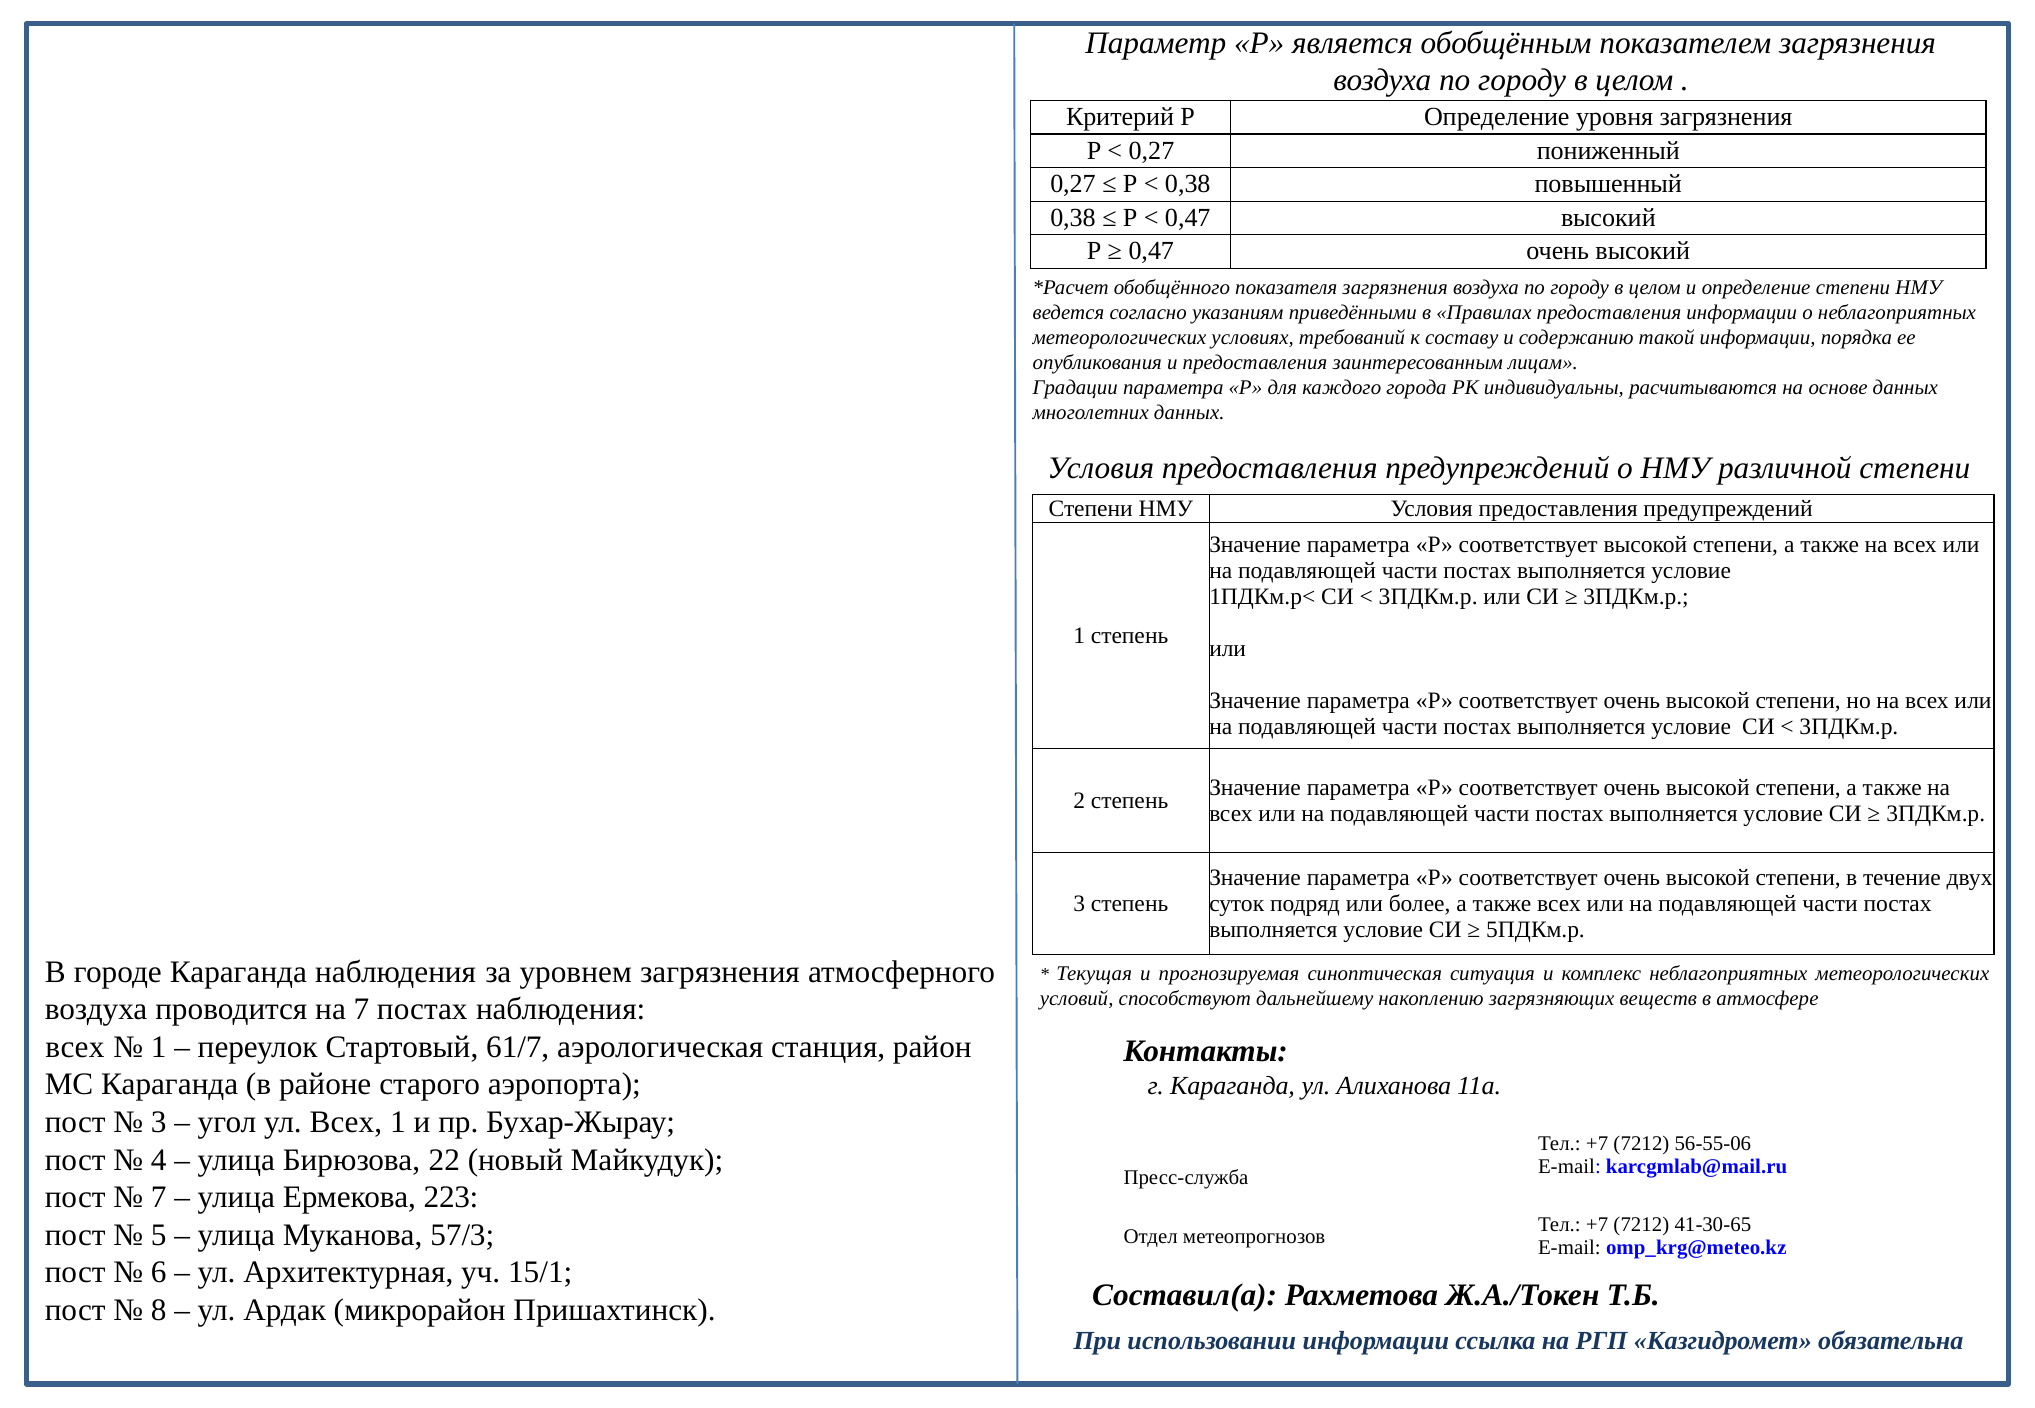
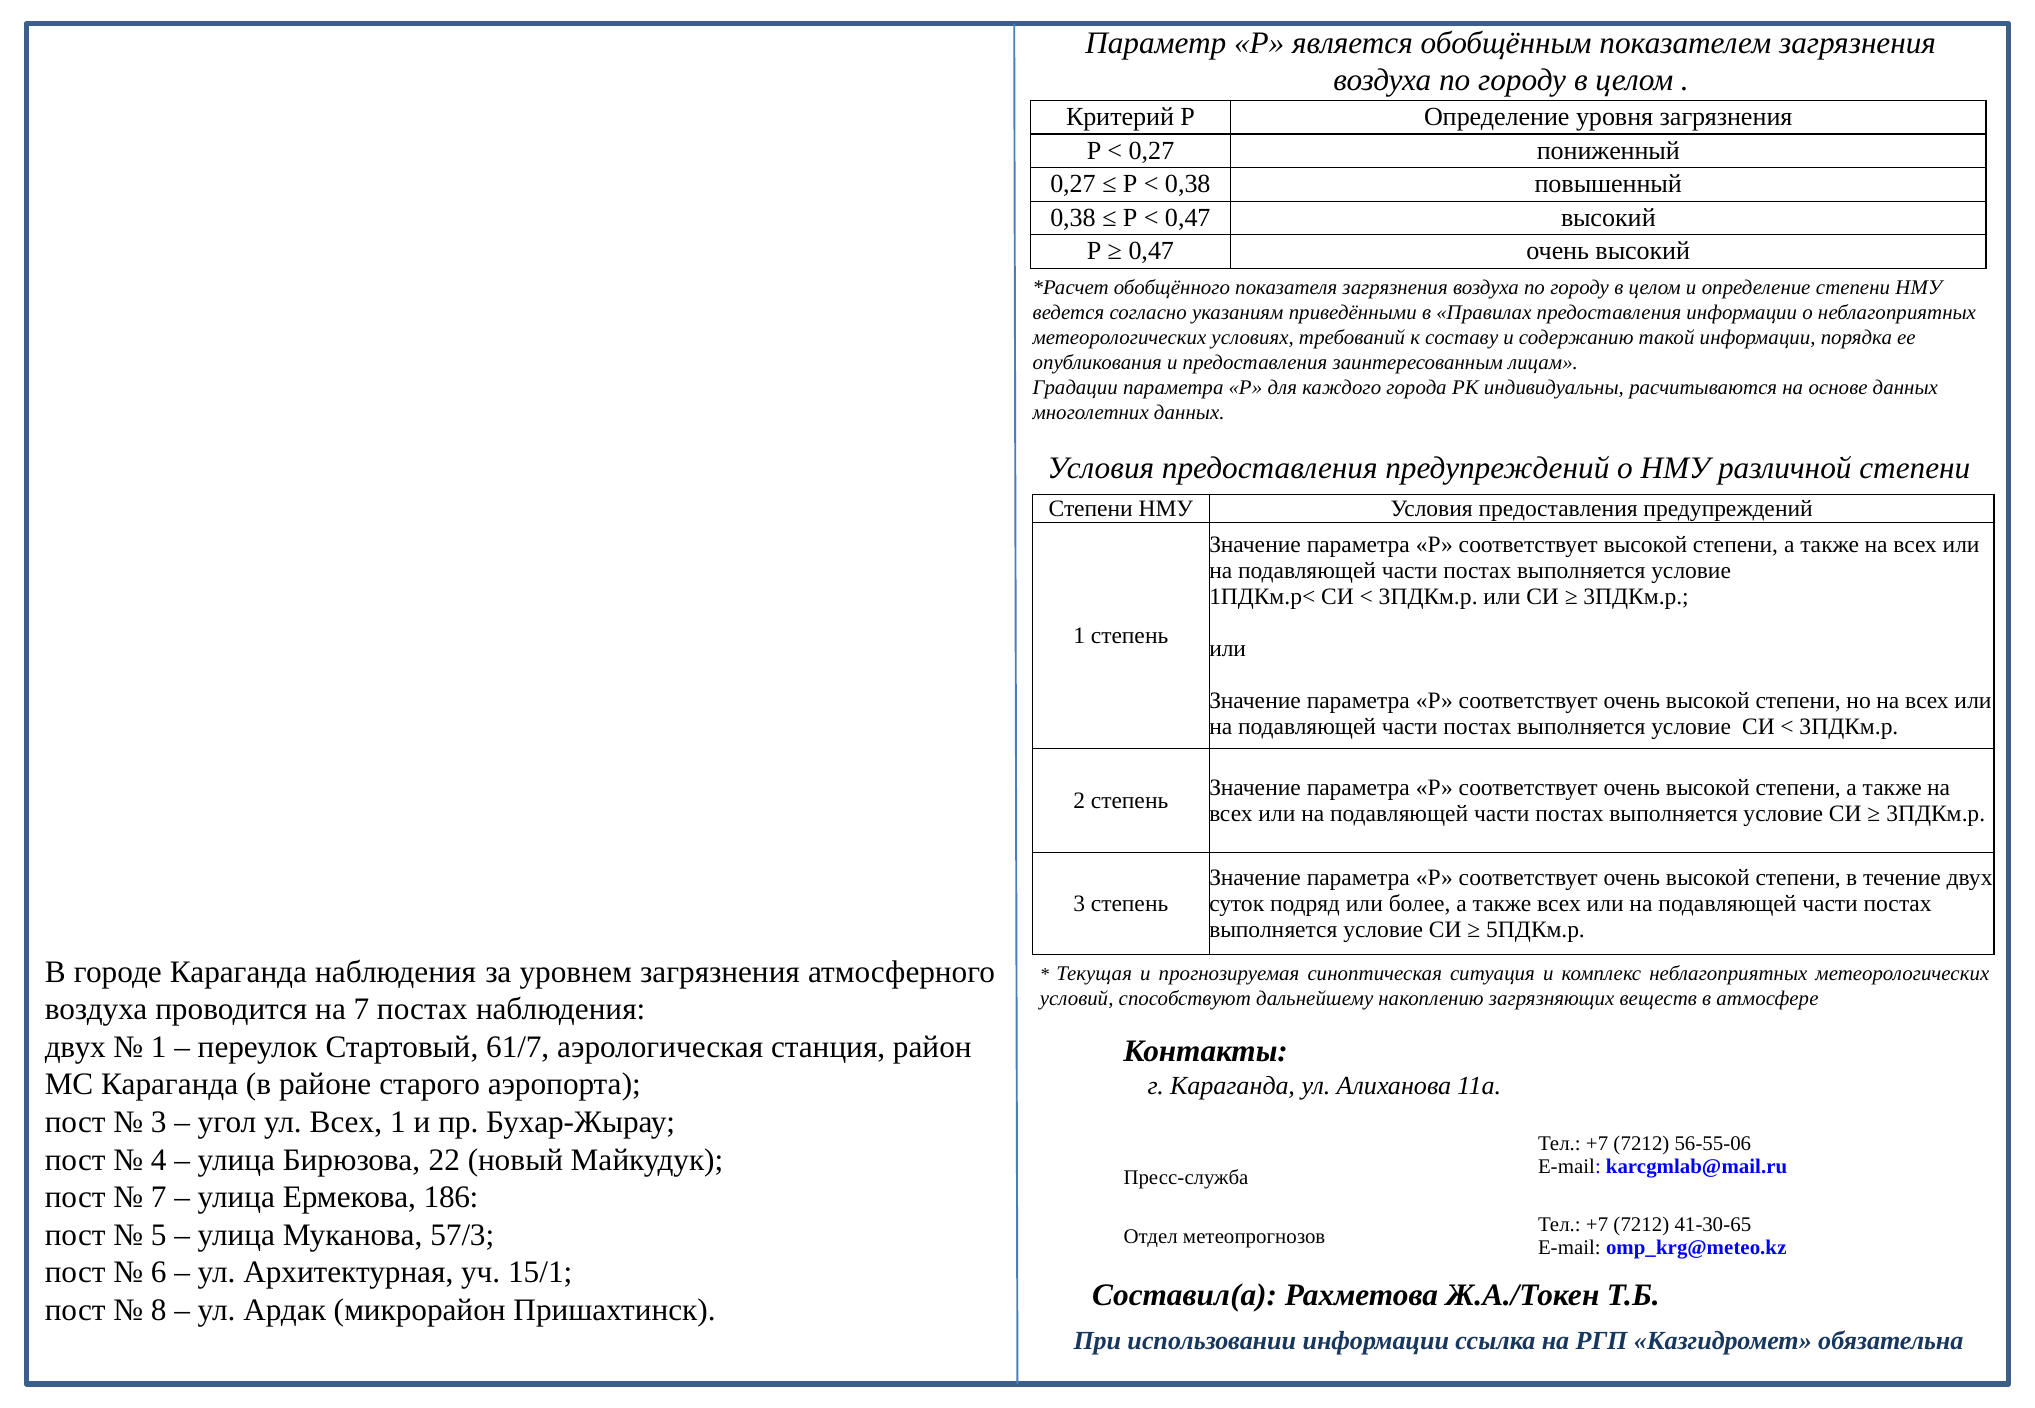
всех at (75, 1048): всех -> двух
223: 223 -> 186
